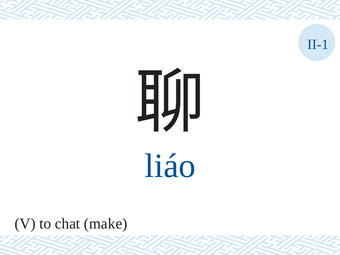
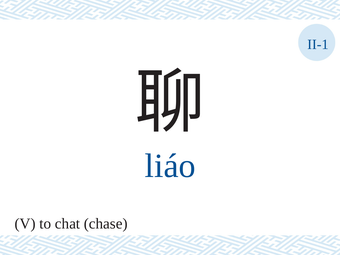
make: make -> chase
